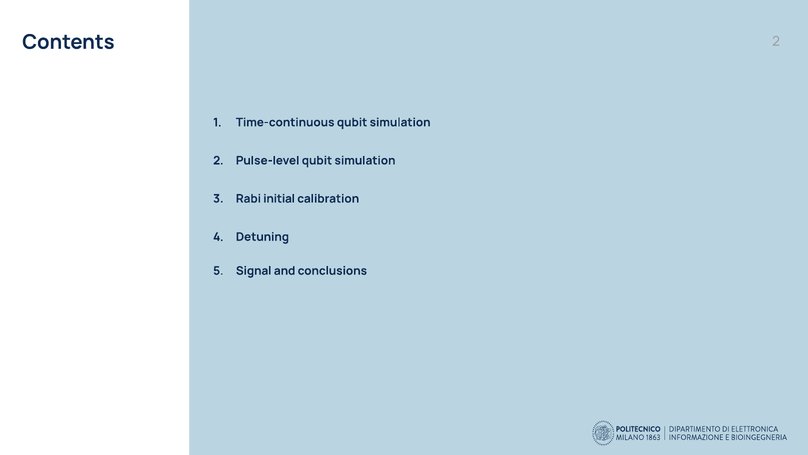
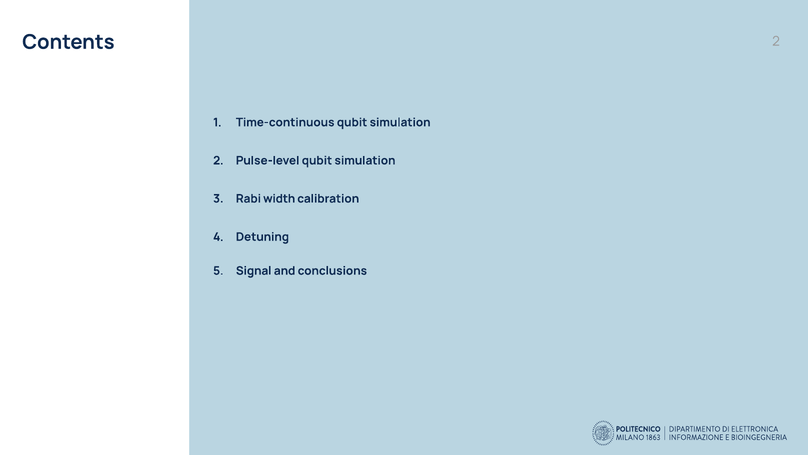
initial: initial -> width
